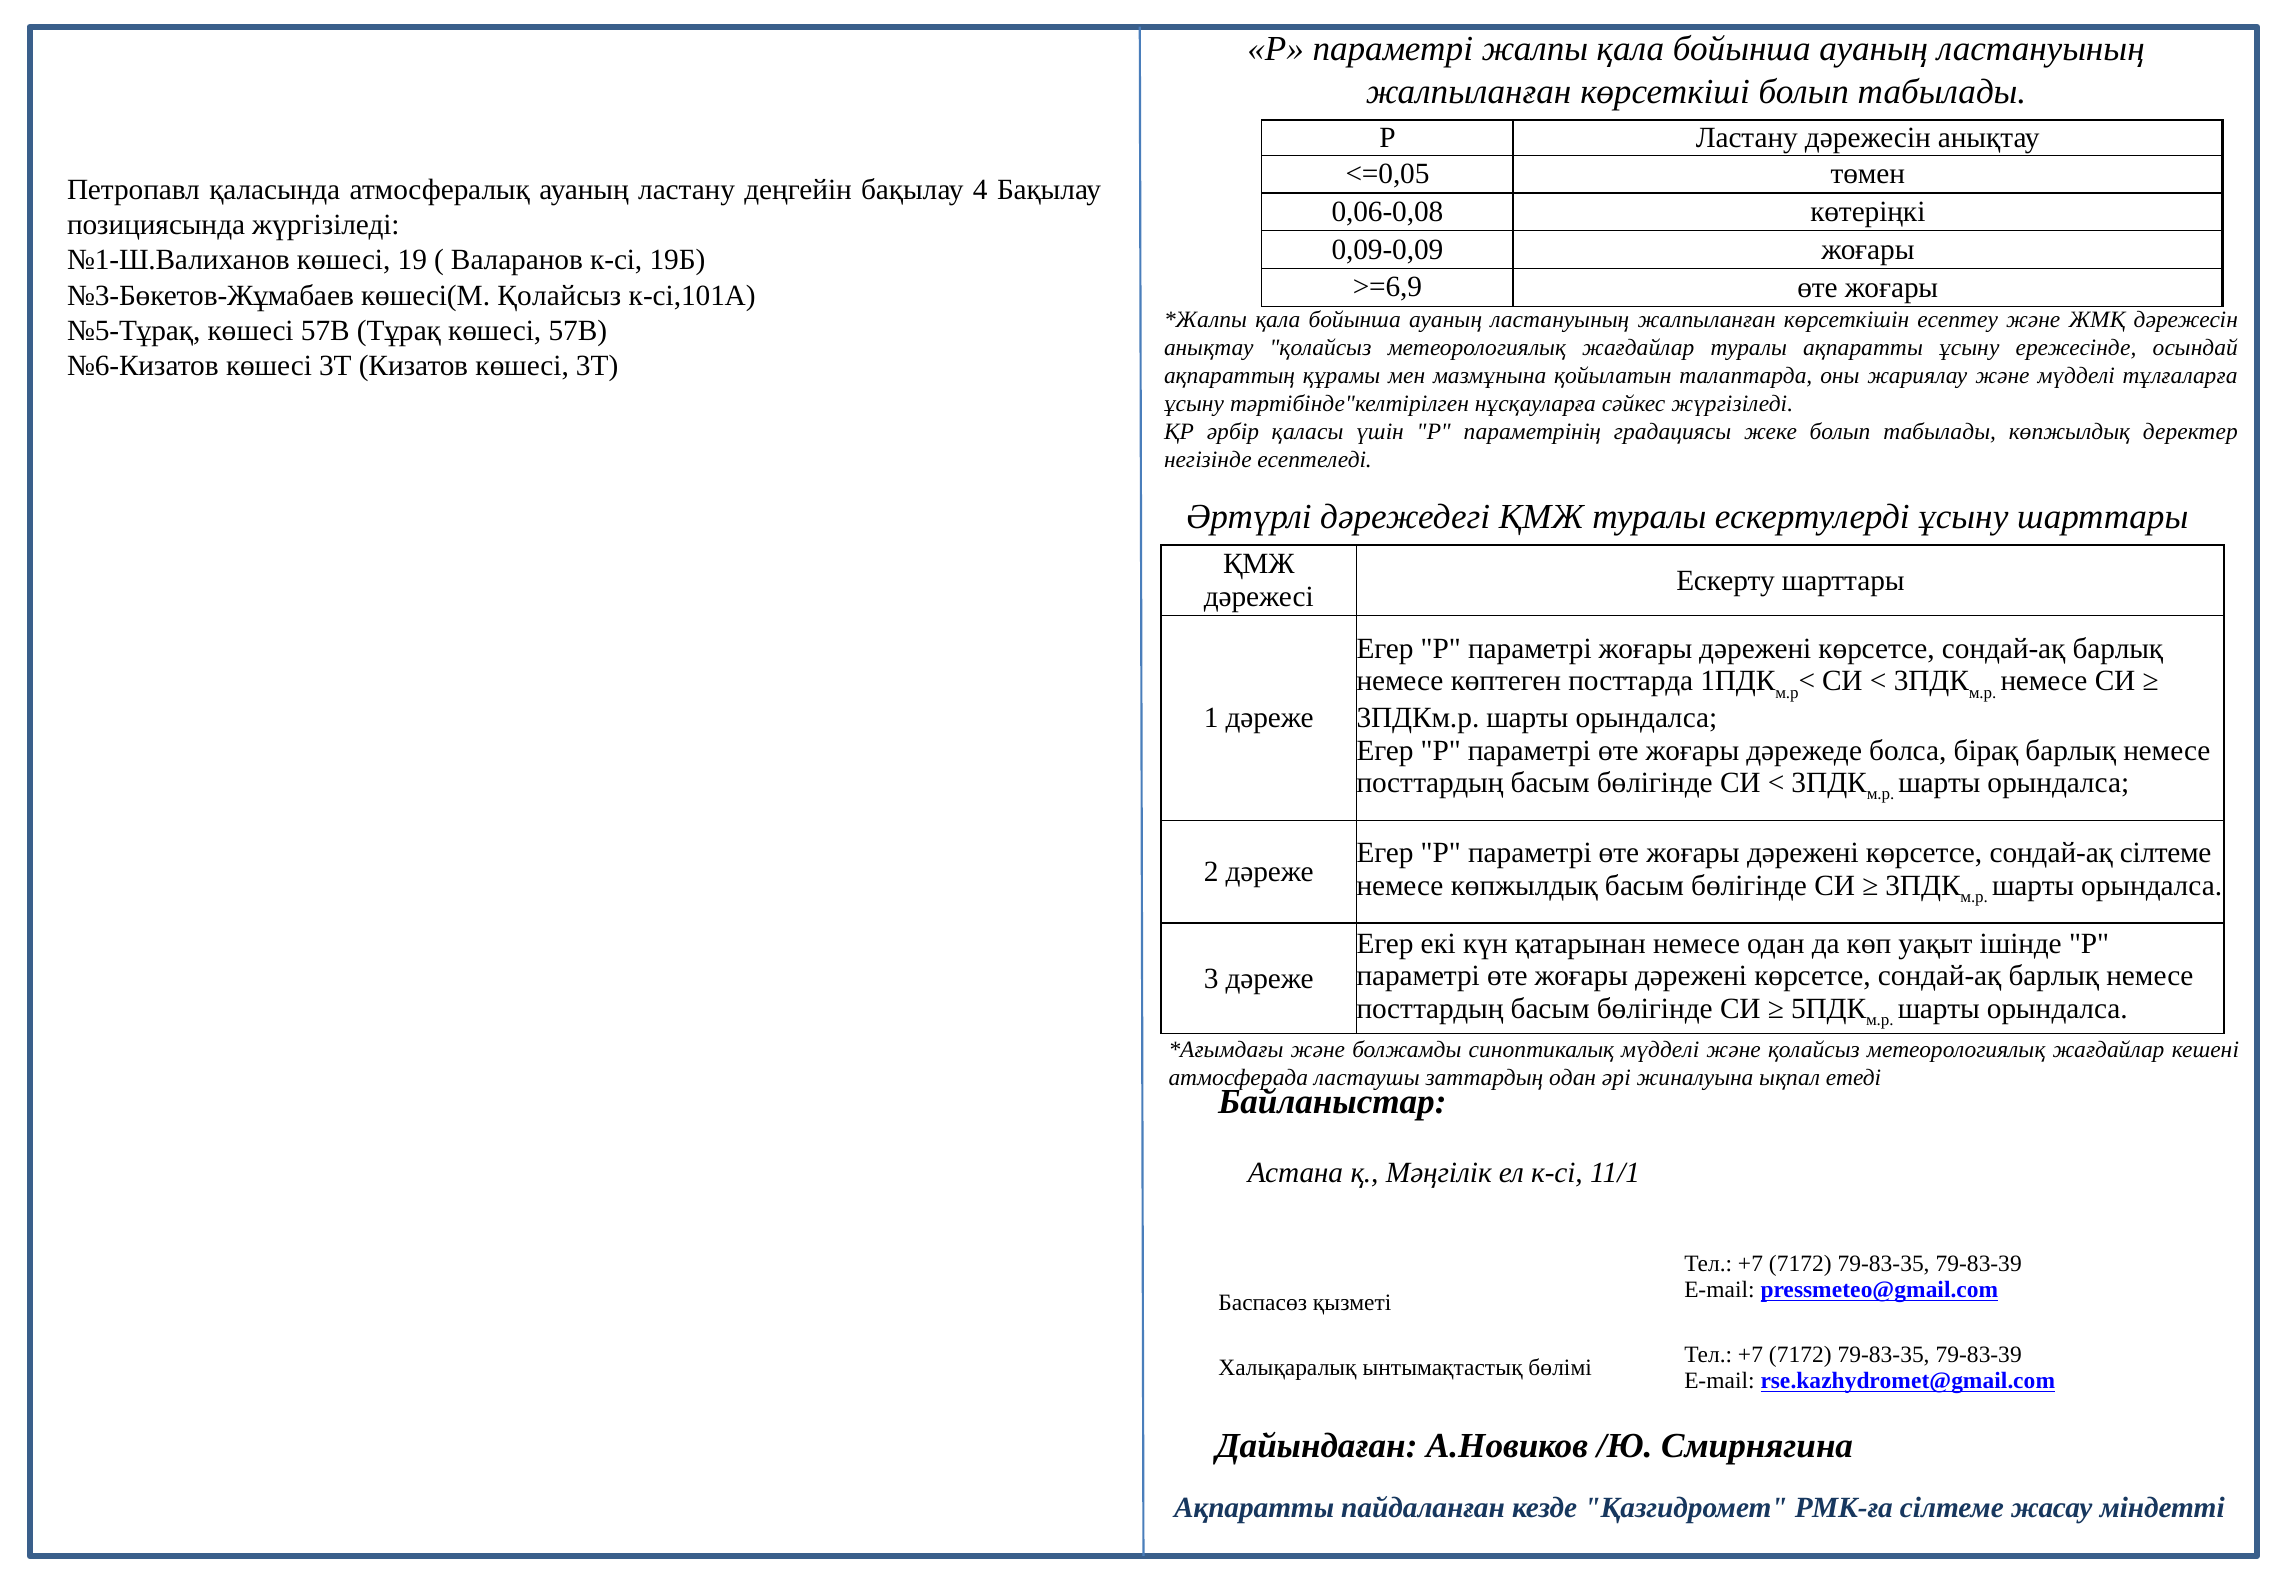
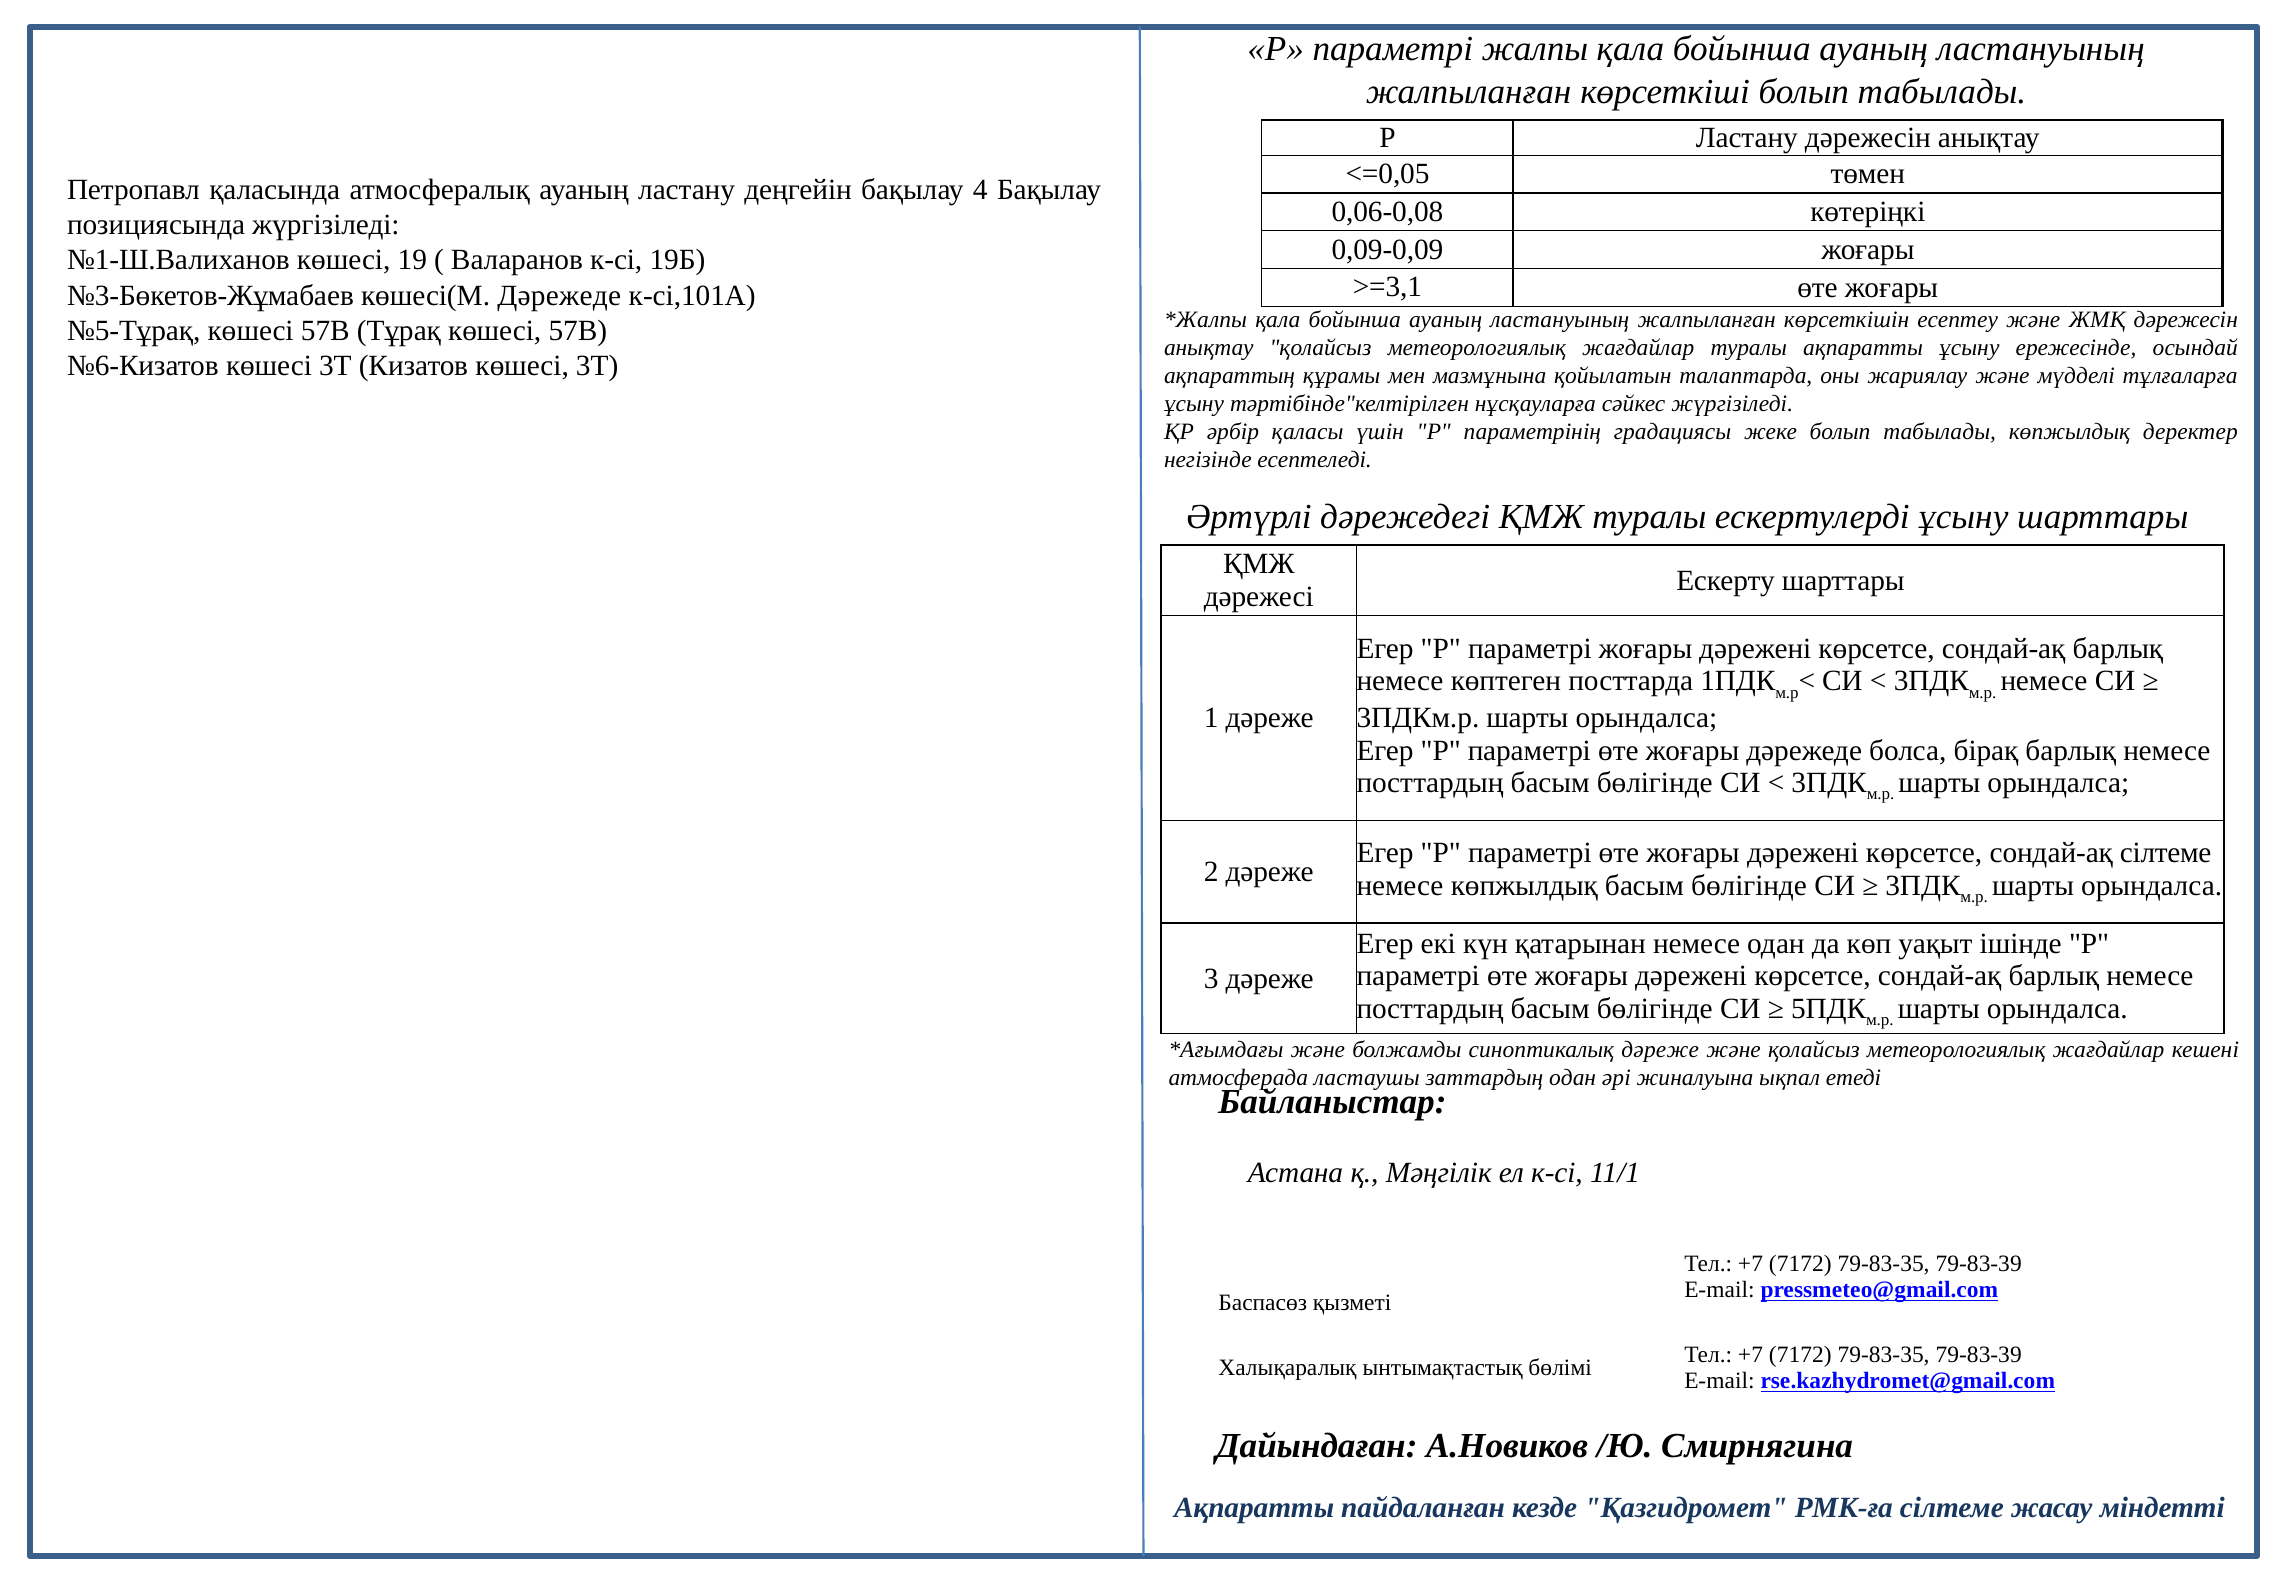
>=6,9: >=6,9 -> >=3,1
көшесі(М Қолайсыз: Қолайсыз -> Дәрежеде
синоптикалық мүдделі: мүдделі -> дәреже
